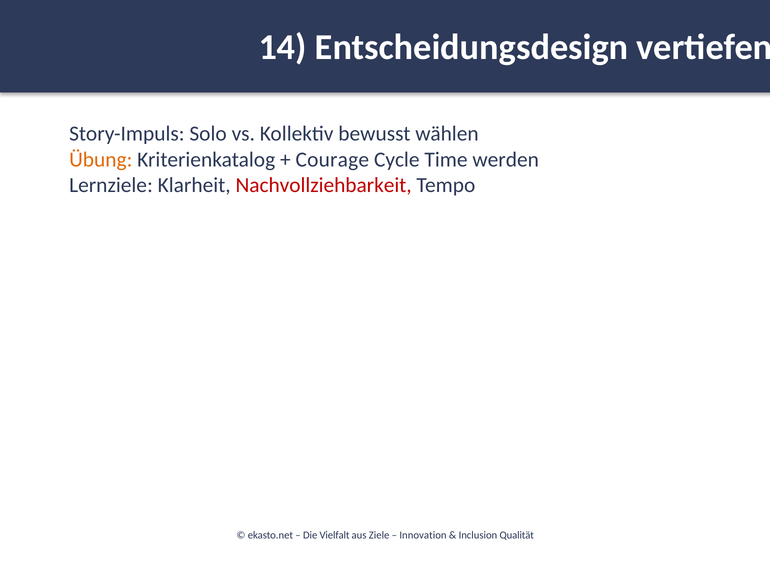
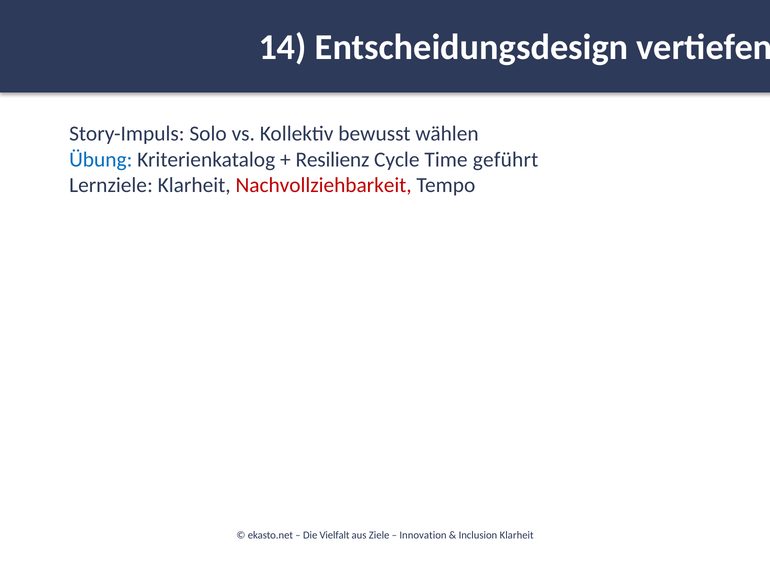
Übung colour: orange -> blue
Courage: Courage -> Resilienz
werden: werden -> geführt
Inclusion Qualität: Qualität -> Klarheit
